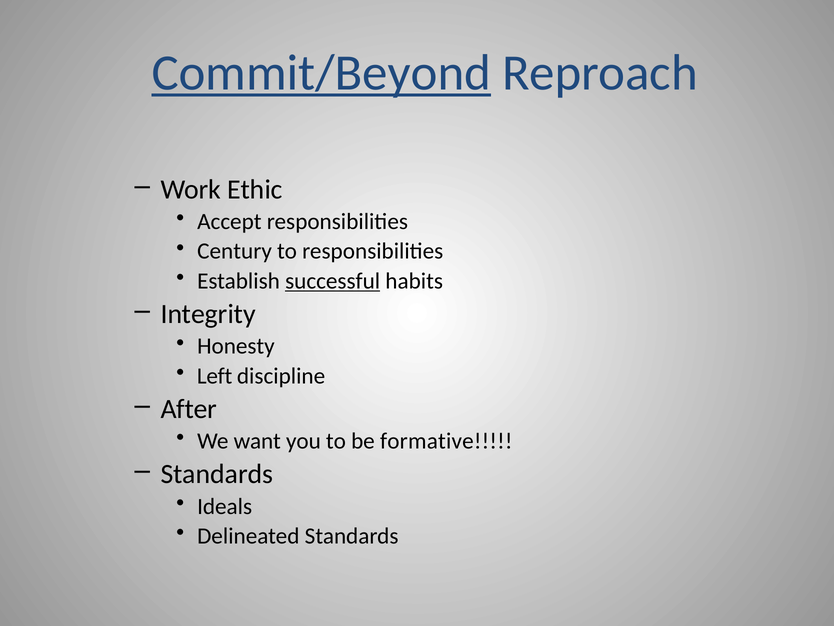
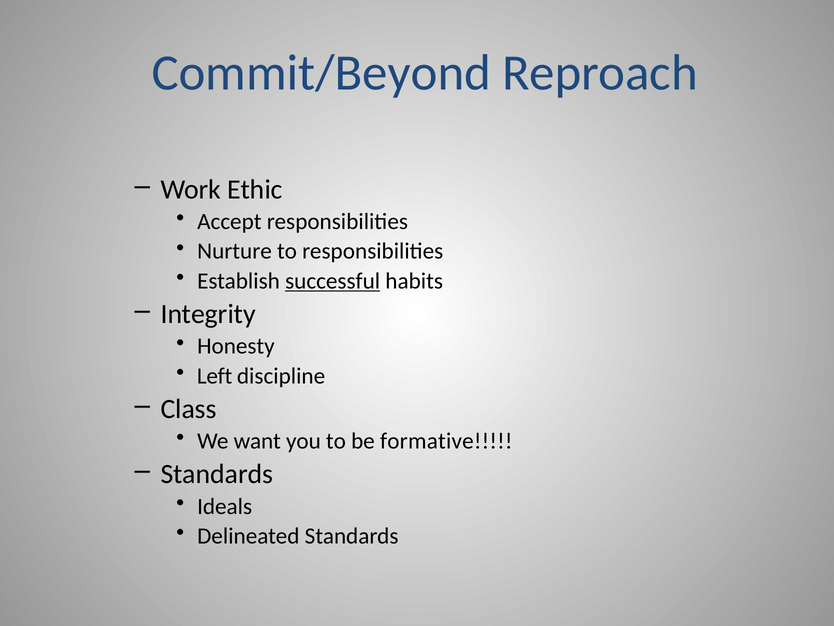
Commit/Beyond underline: present -> none
Century: Century -> Nurture
After: After -> Class
